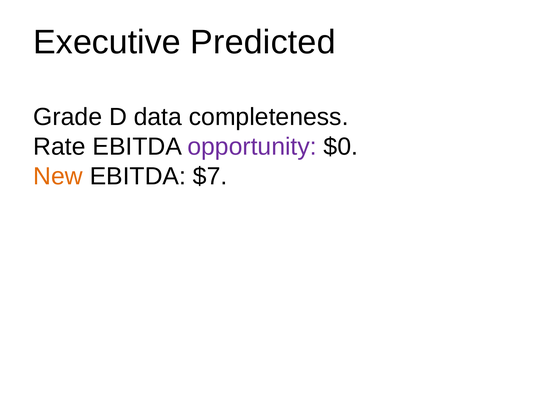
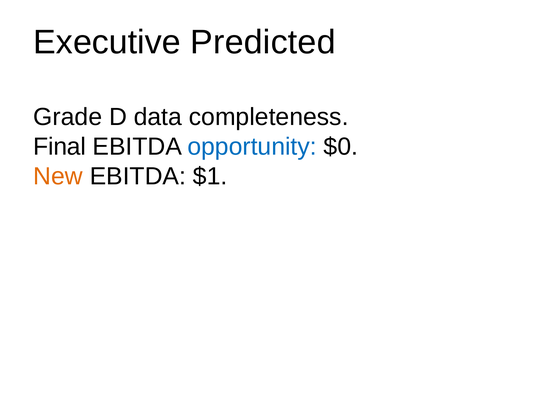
Rate: Rate -> Final
opportunity colour: purple -> blue
$7: $7 -> $1
